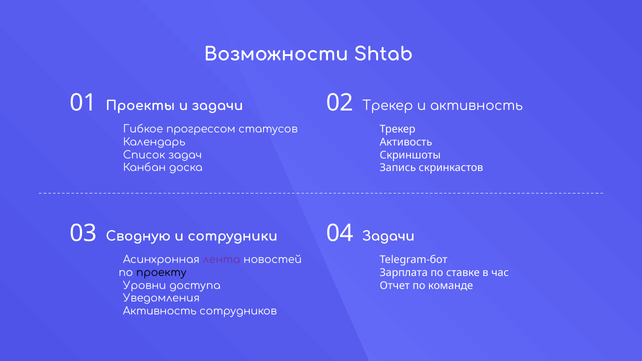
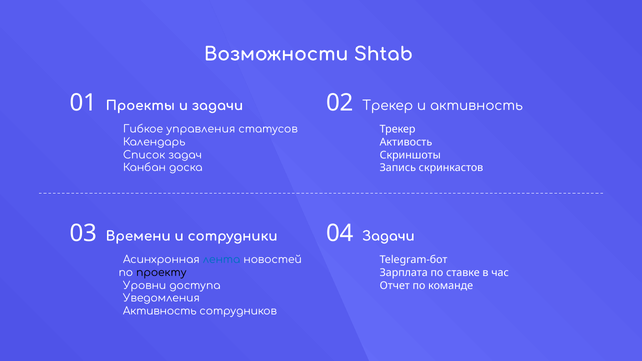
прогрессом: прогрессом -> управления
Сводную: Сводную -> Времени
лента colour: purple -> blue
